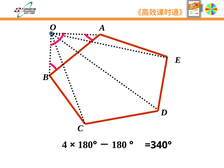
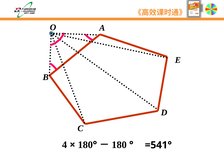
=340°: =340° -> =541°
